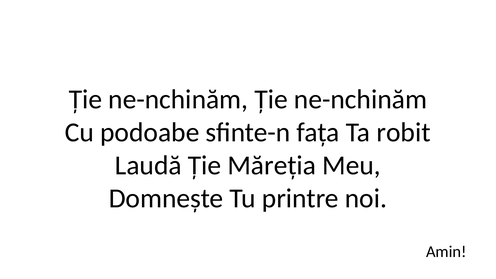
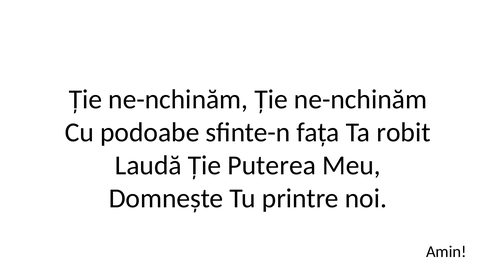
Măreția: Măreția -> Puterea
